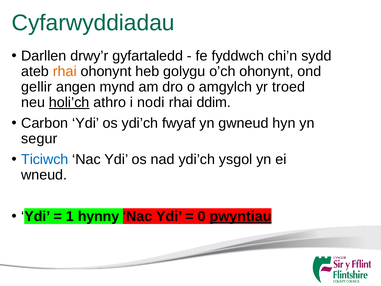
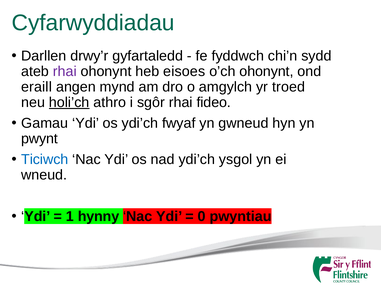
rhai at (65, 71) colour: orange -> purple
golygu: golygu -> eisoes
gellir: gellir -> eraill
nodi: nodi -> sgôr
ddim: ddim -> fideo
Carbon: Carbon -> Gamau
segur: segur -> pwynt
pwyntiau underline: present -> none
